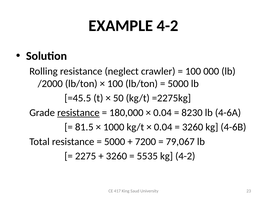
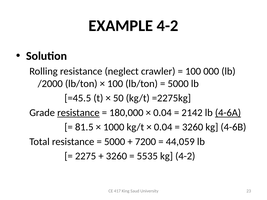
8230: 8230 -> 2142
4-6A underline: none -> present
79,067: 79,067 -> 44,059
